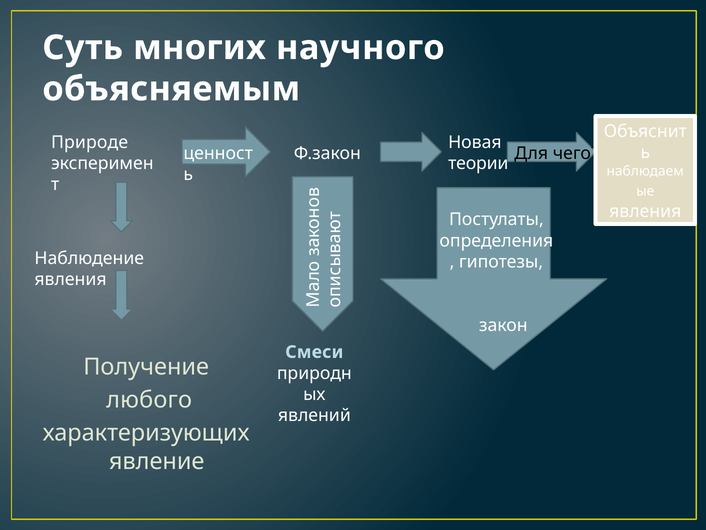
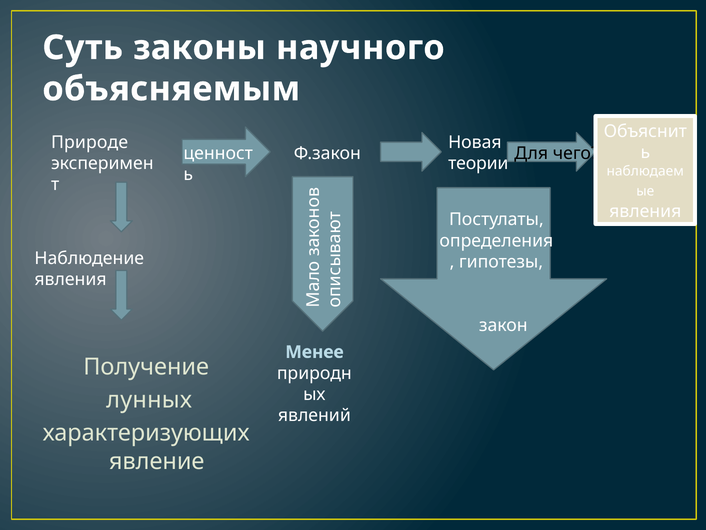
многих: многих -> законы
Смеси: Смеси -> Менее
любого: любого -> лунных
